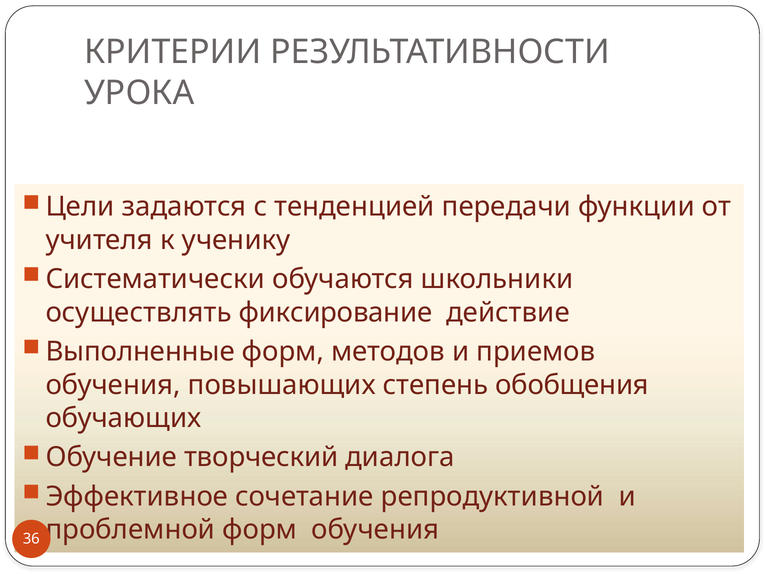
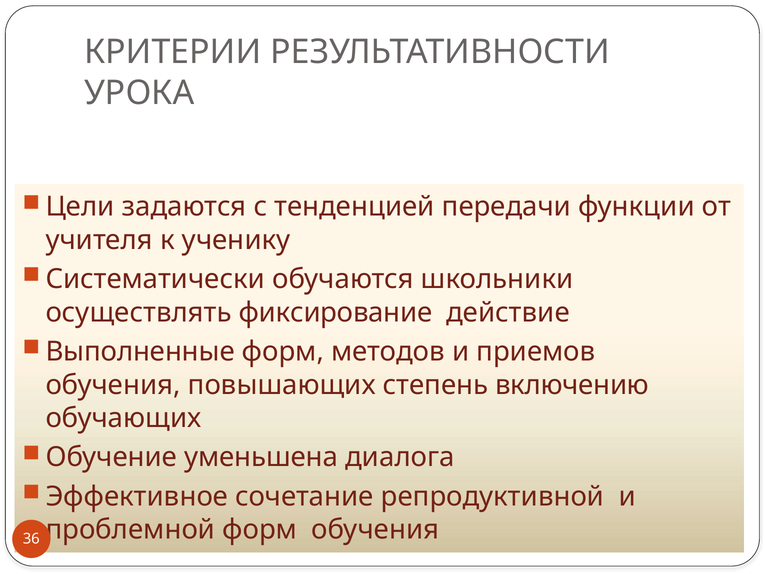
обобщения: обобщения -> включению
творческий: творческий -> уменьшена
